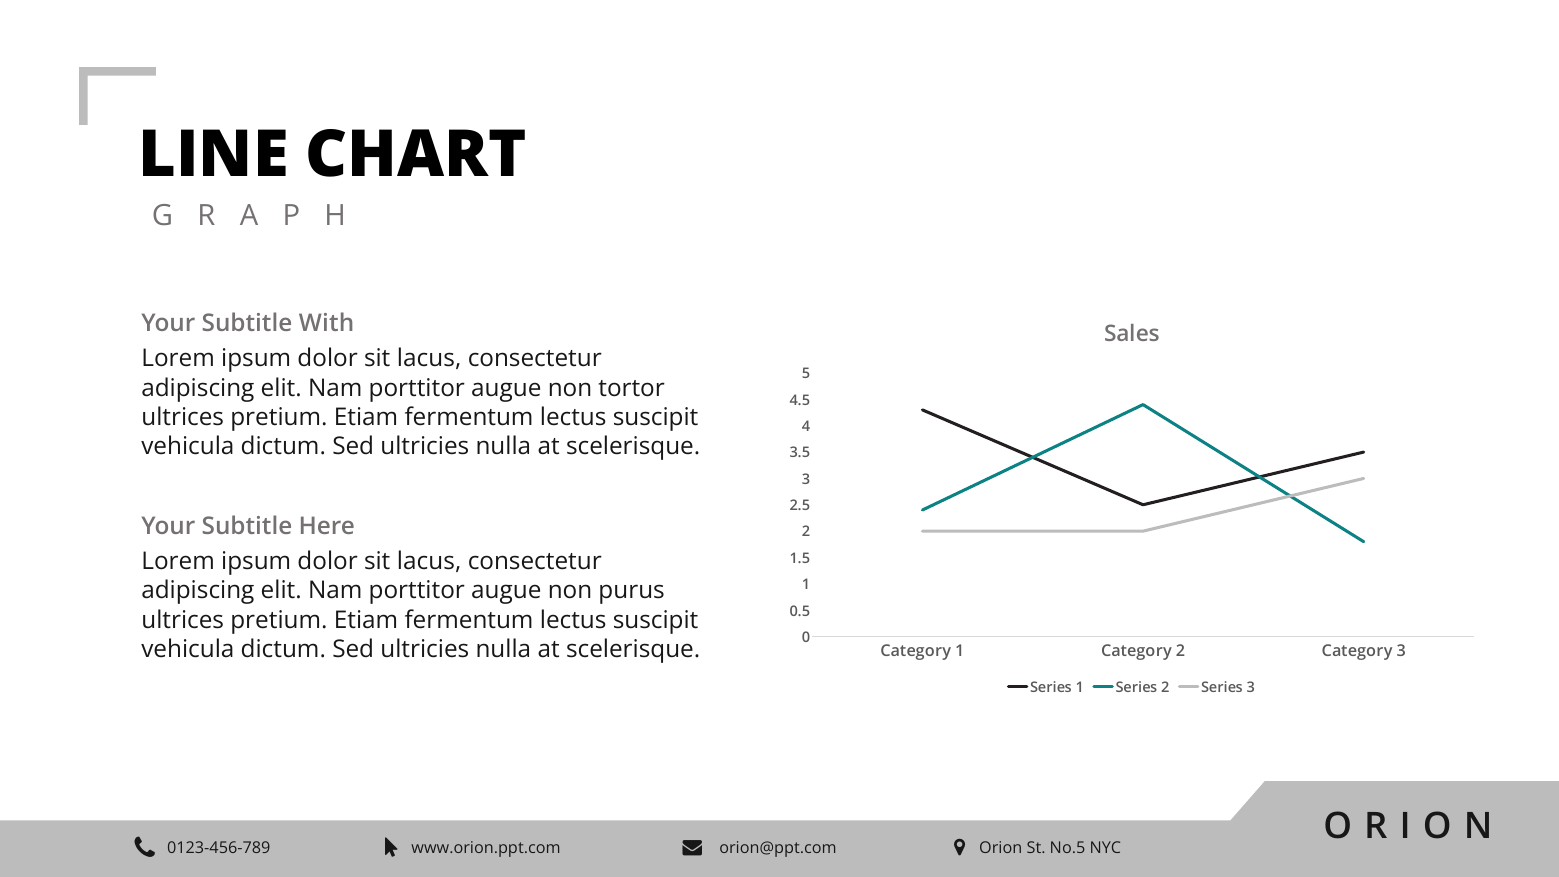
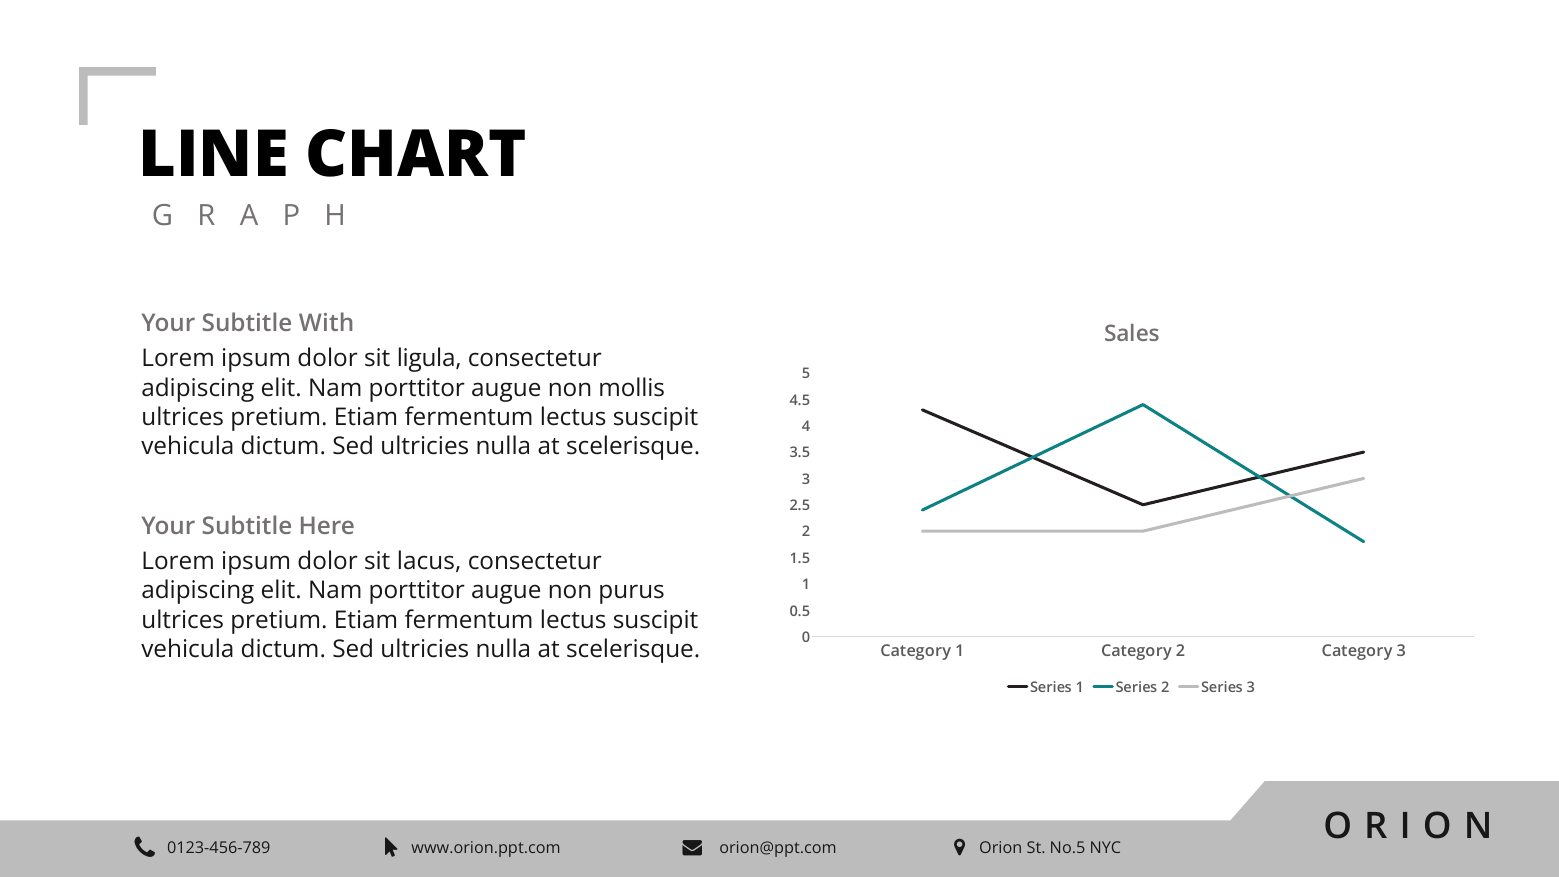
lacus at (429, 359): lacus -> ligula
tortor: tortor -> mollis
